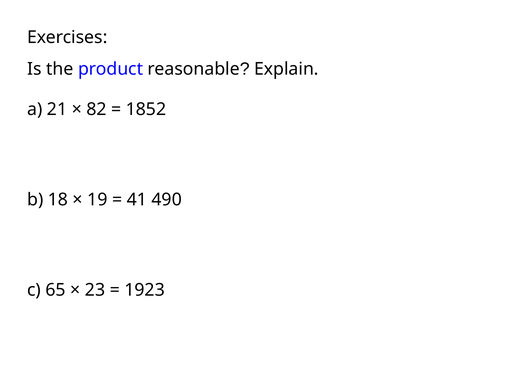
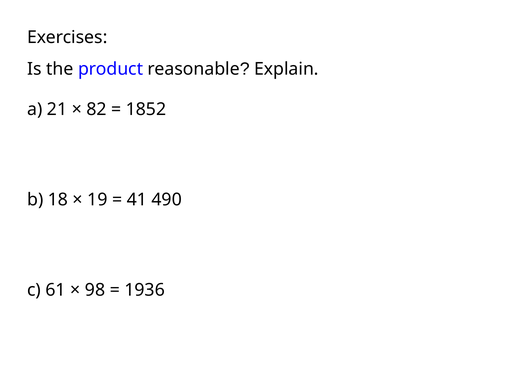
65: 65 -> 61
23: 23 -> 98
1923: 1923 -> 1936
